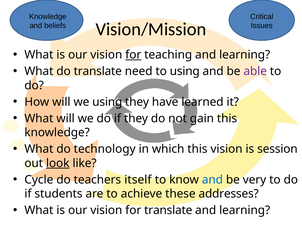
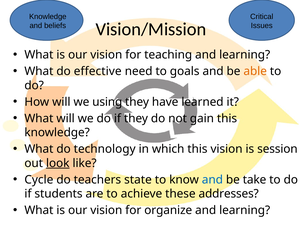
for at (133, 55) underline: present -> none
do translate: translate -> effective
to using: using -> goals
able colour: purple -> orange
itself: itself -> state
very: very -> take
for translate: translate -> organize
